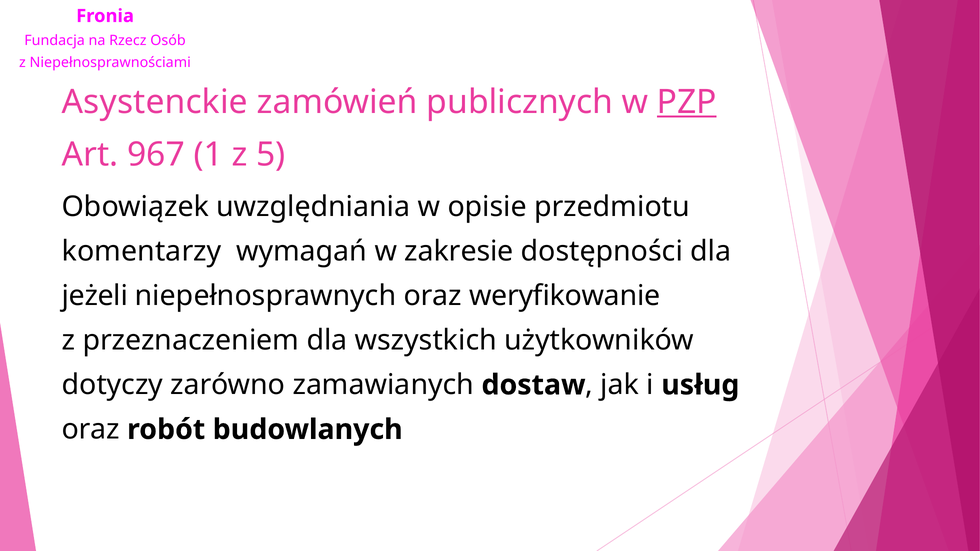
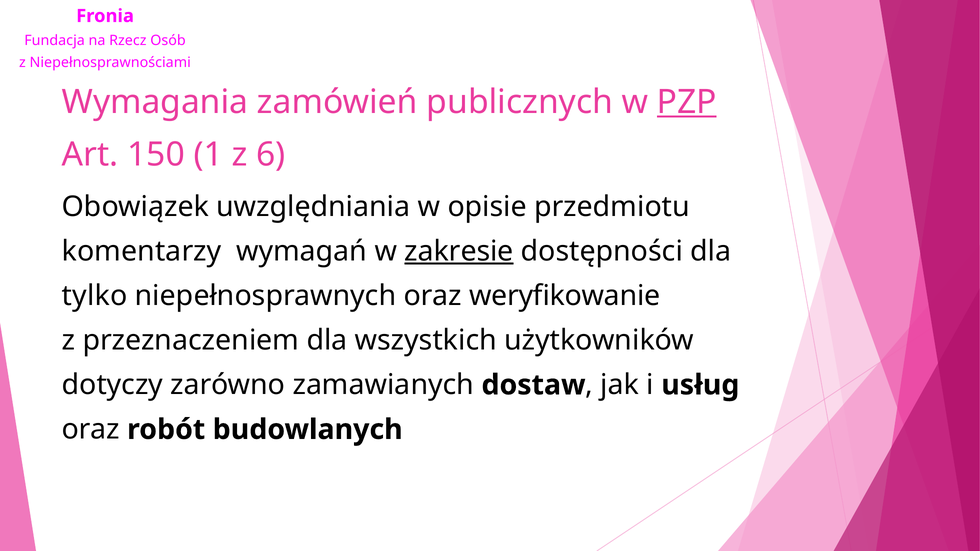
Asystenckie: Asystenckie -> Wymagania
967: 967 -> 150
5: 5 -> 6
zakresie underline: none -> present
jeżeli: jeżeli -> tylko
